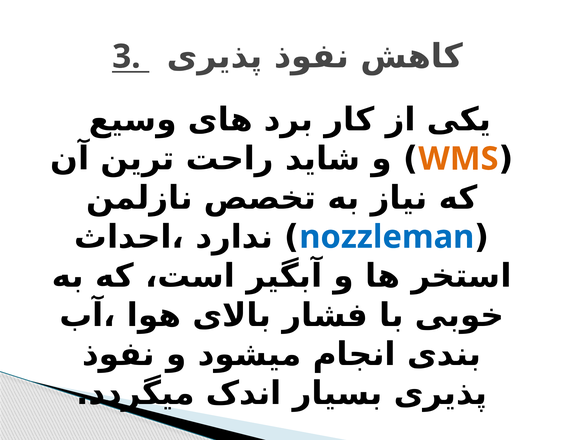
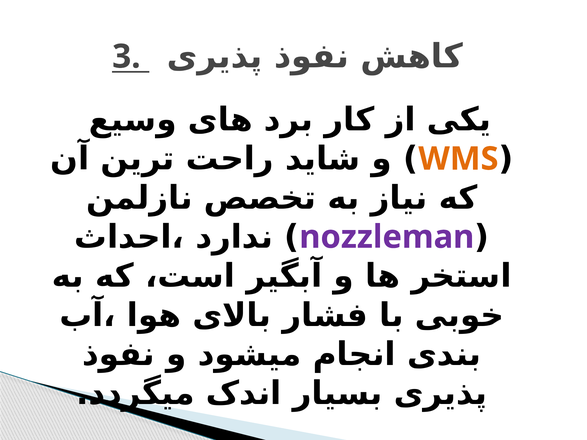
nozzleman colour: blue -> purple
